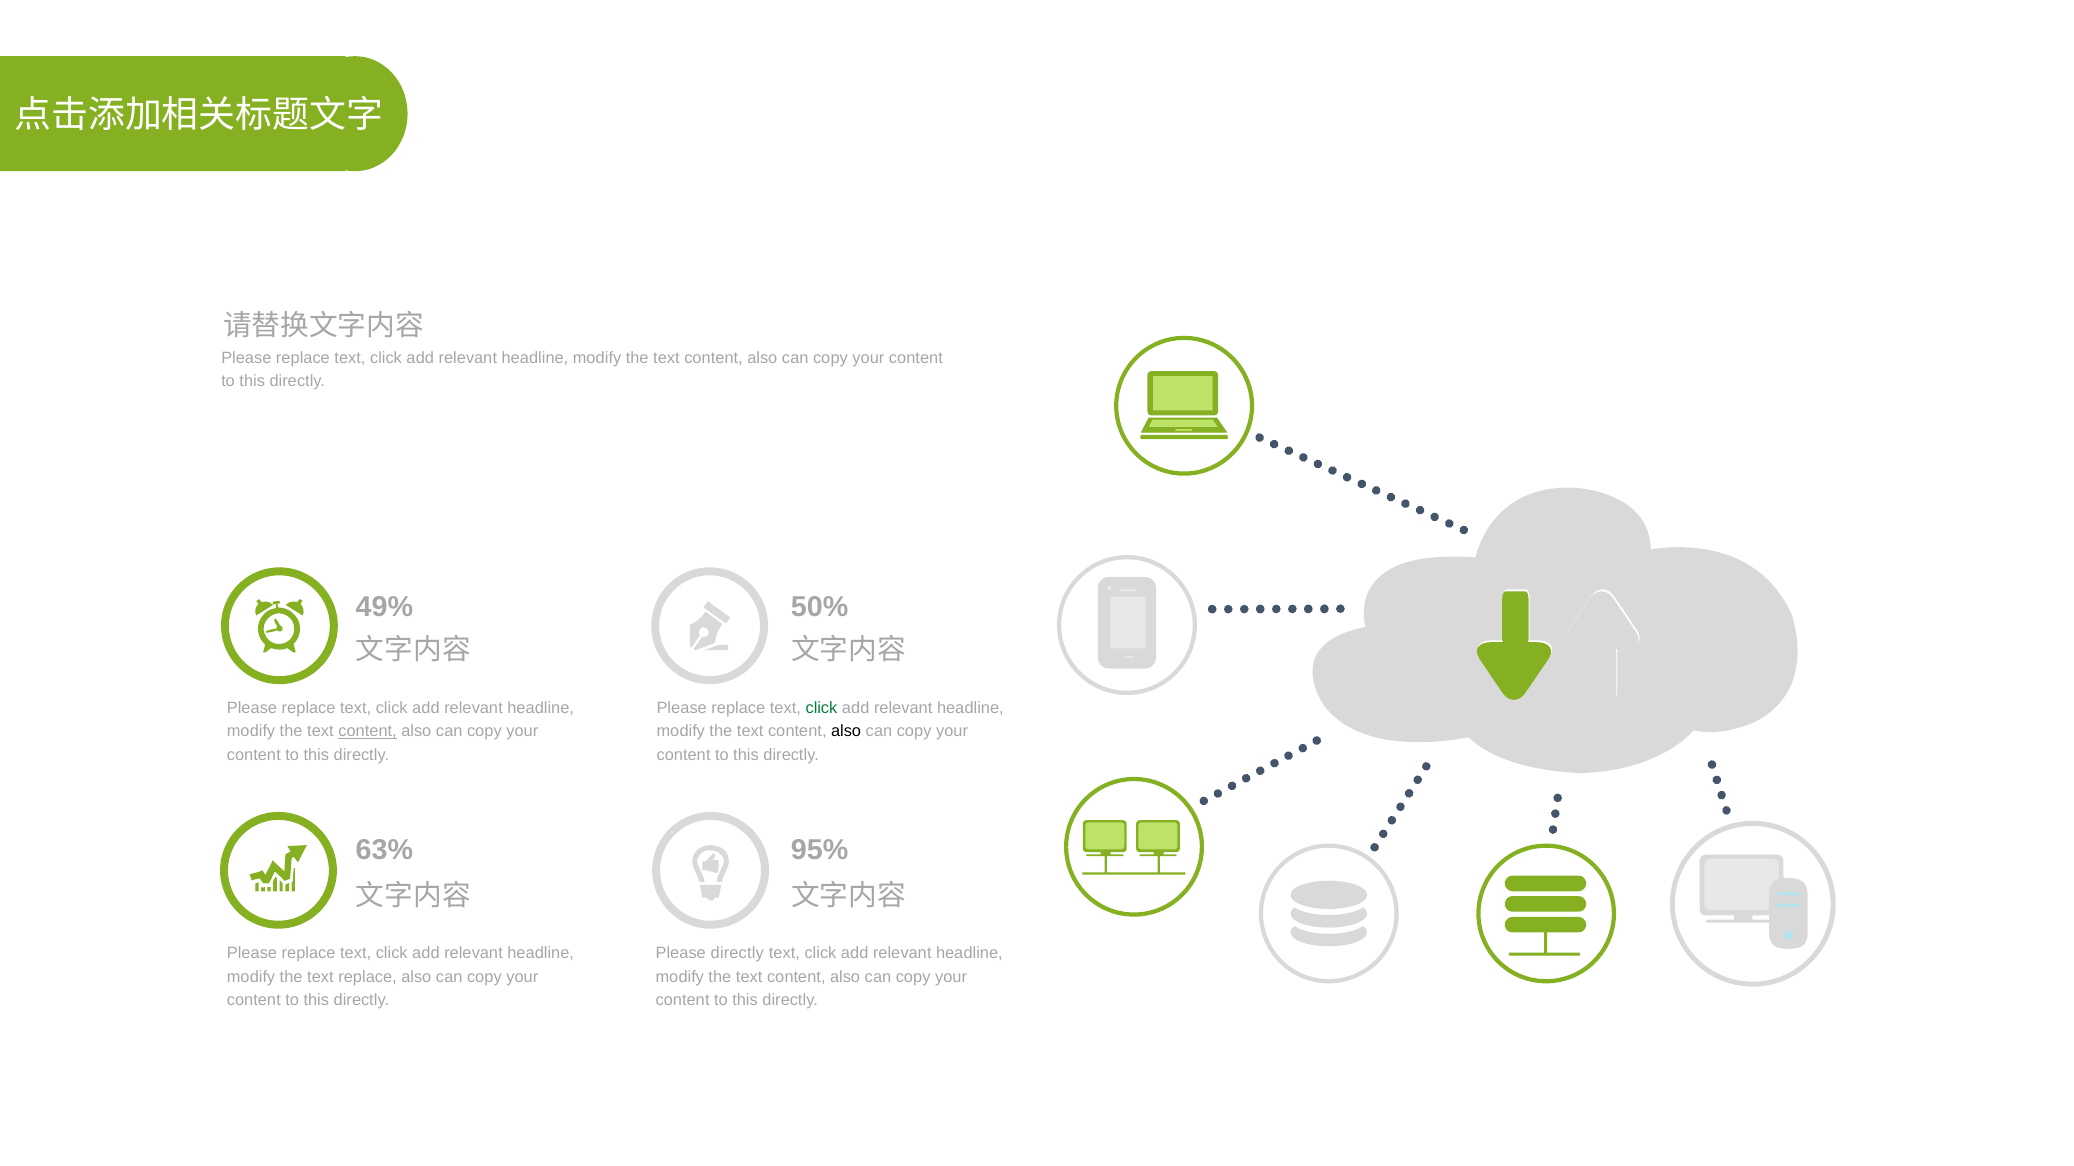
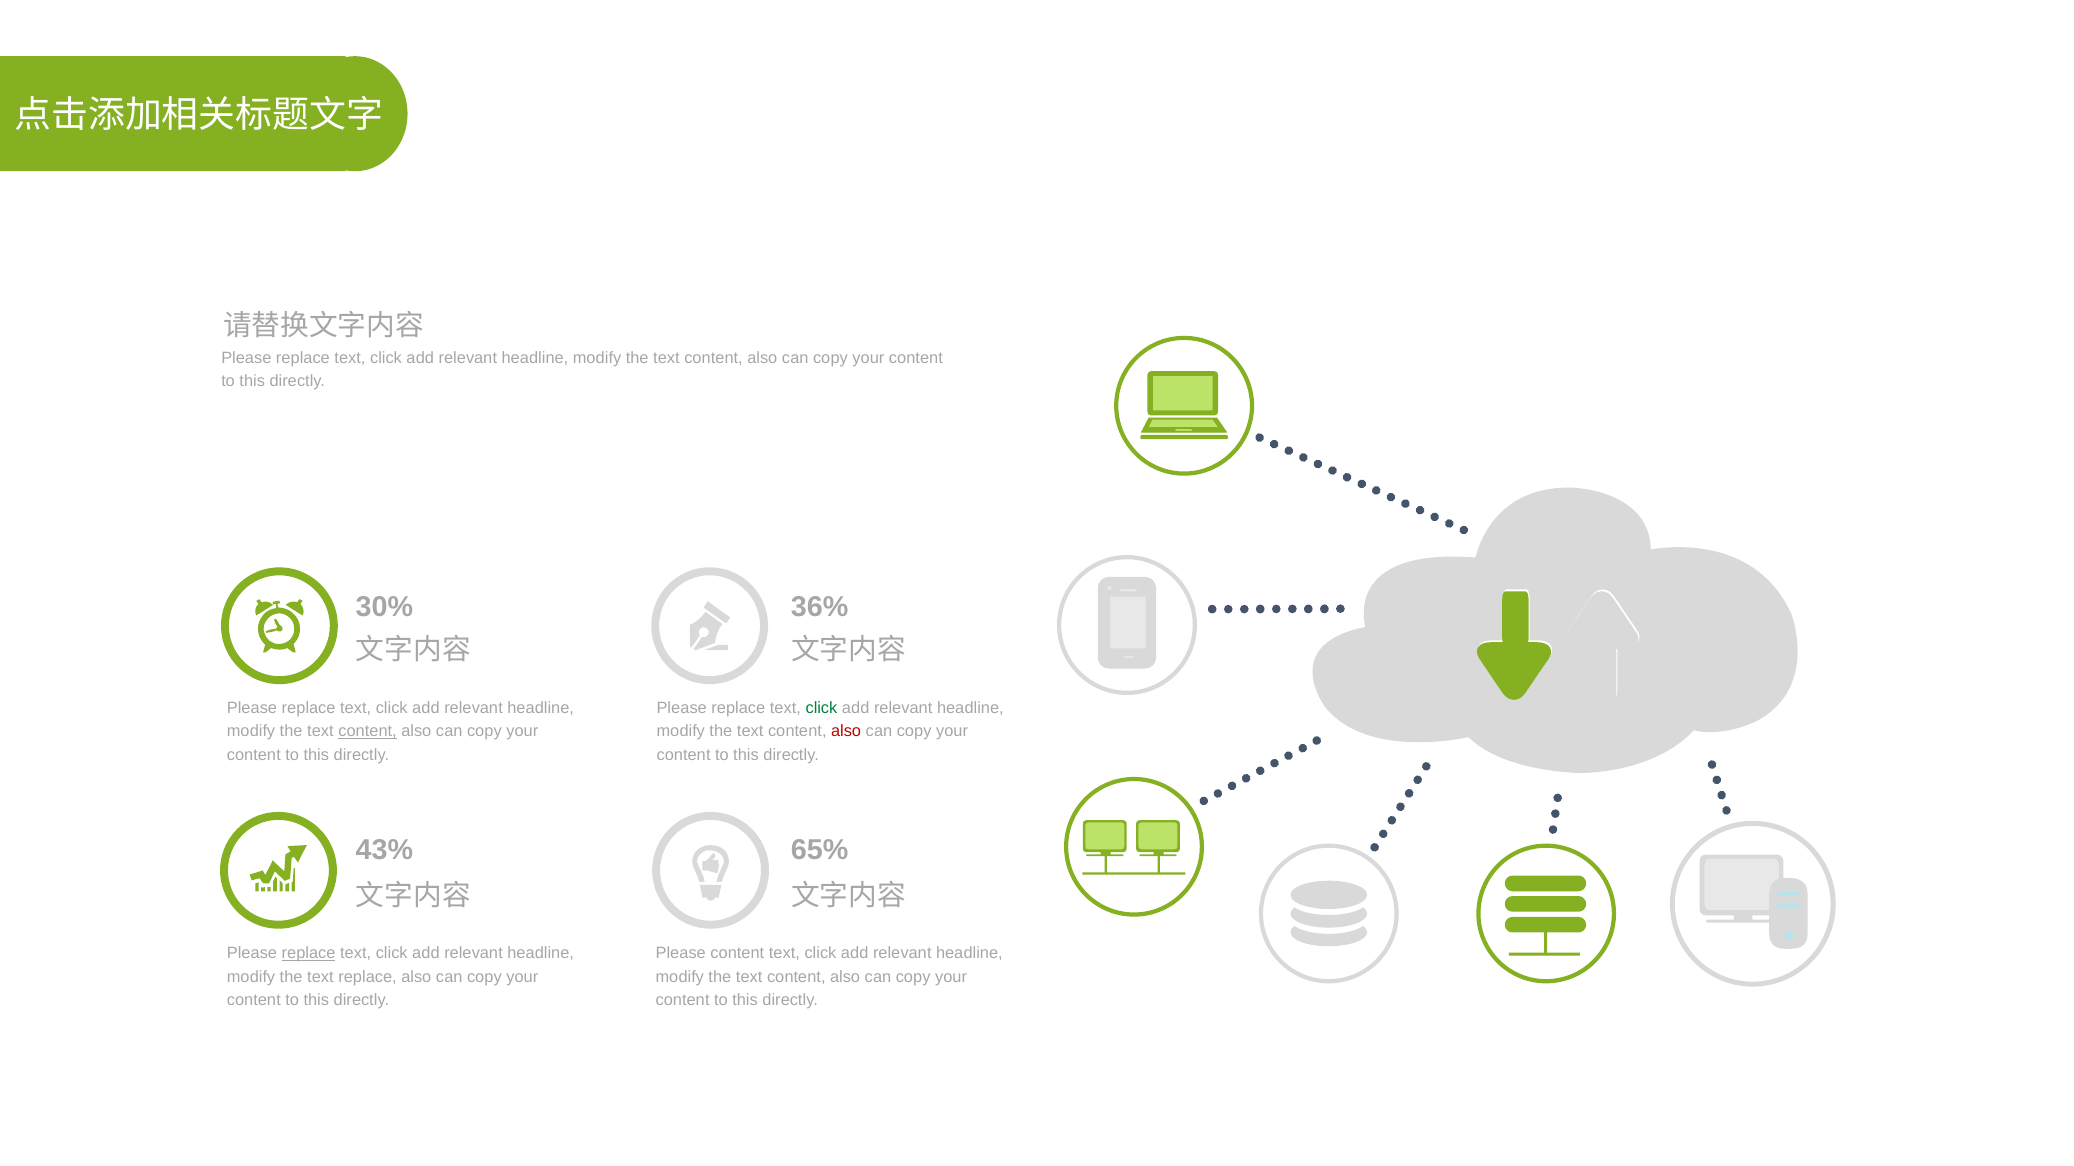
49%: 49% -> 30%
50%: 50% -> 36%
also at (846, 732) colour: black -> red
63%: 63% -> 43%
95%: 95% -> 65%
replace at (309, 954) underline: none -> present
Please directly: directly -> content
